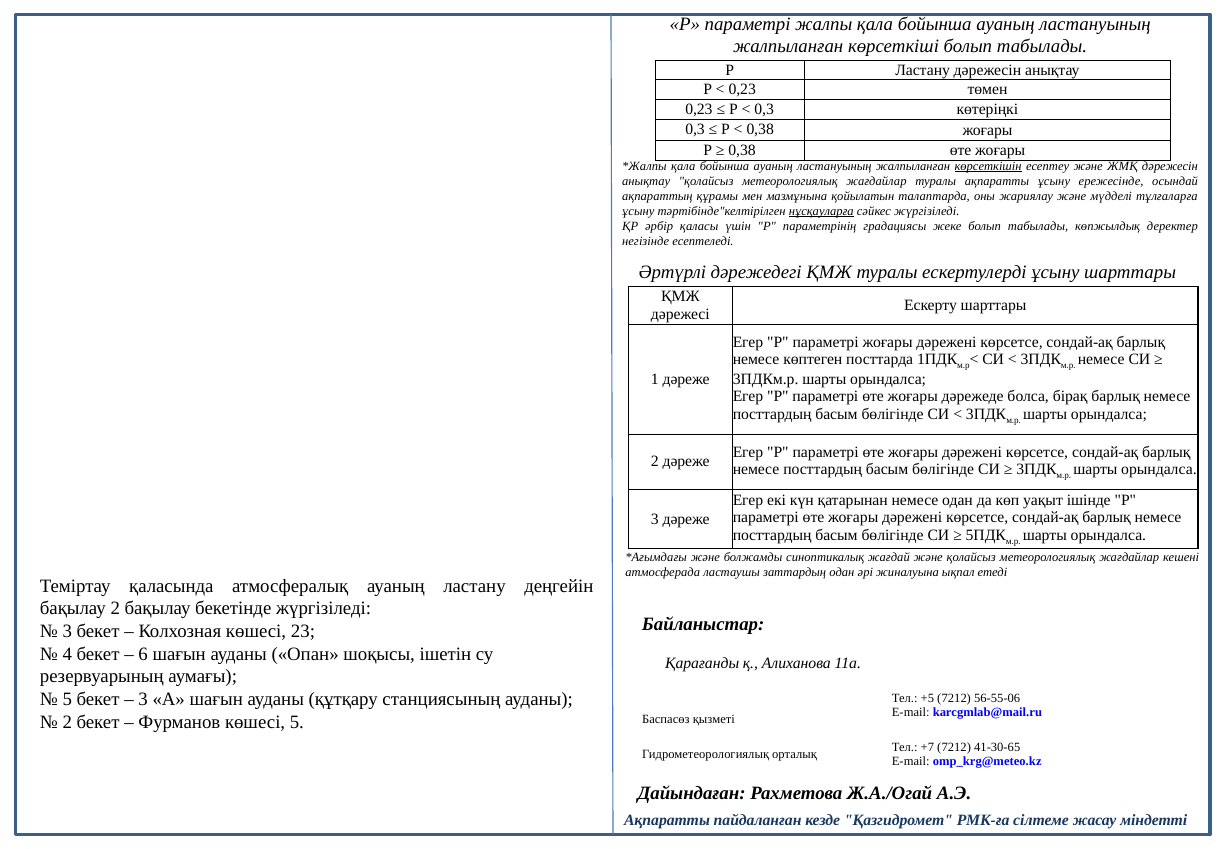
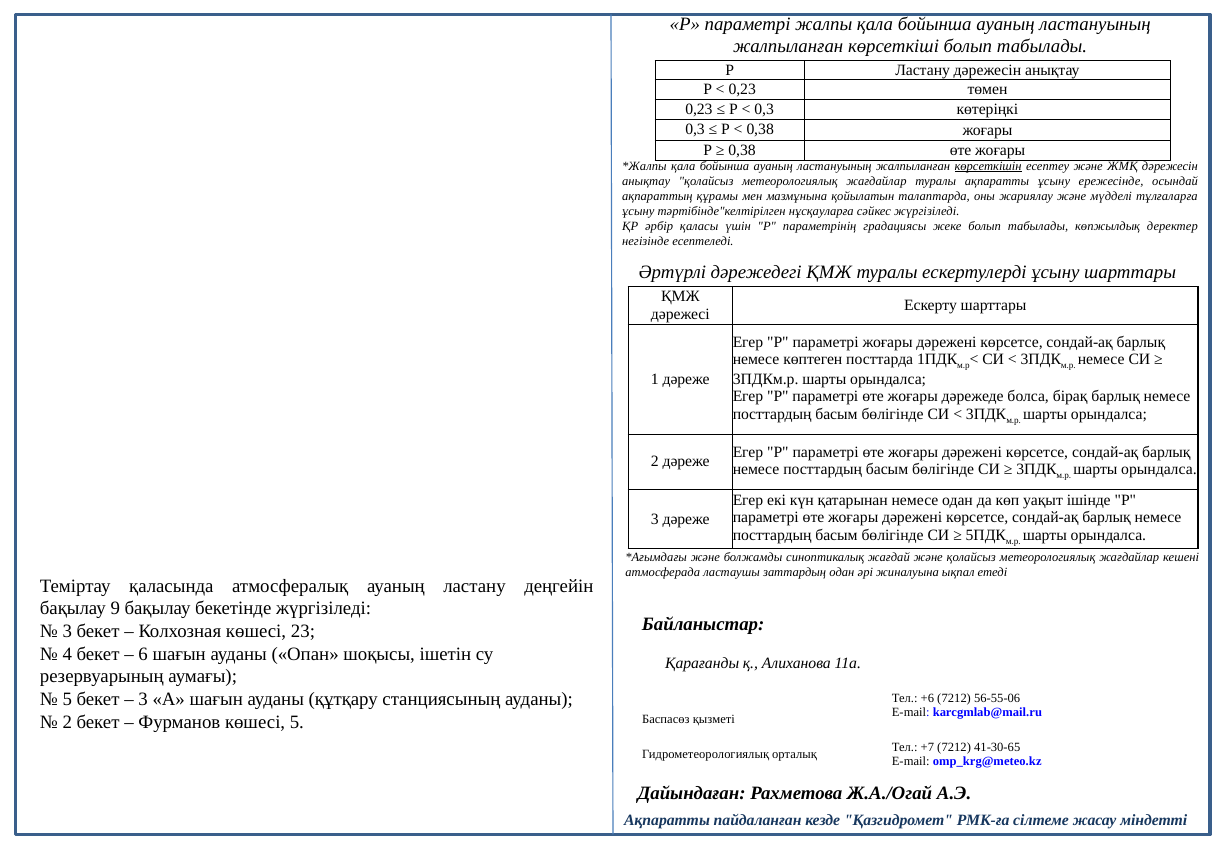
нұсқауларға underline: present -> none
бақылау 2: 2 -> 9
+5: +5 -> +6
